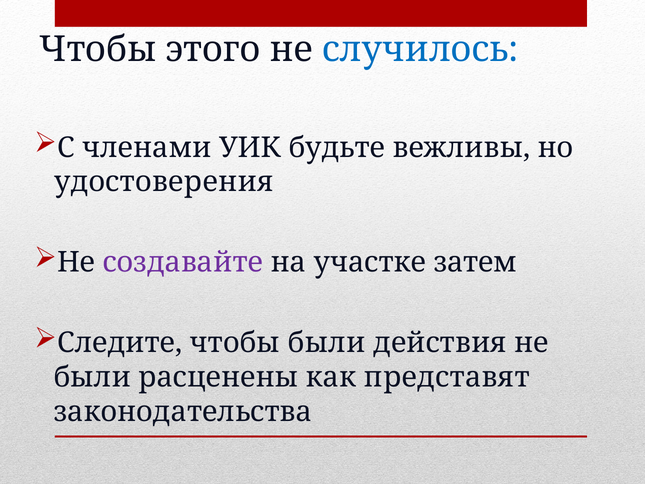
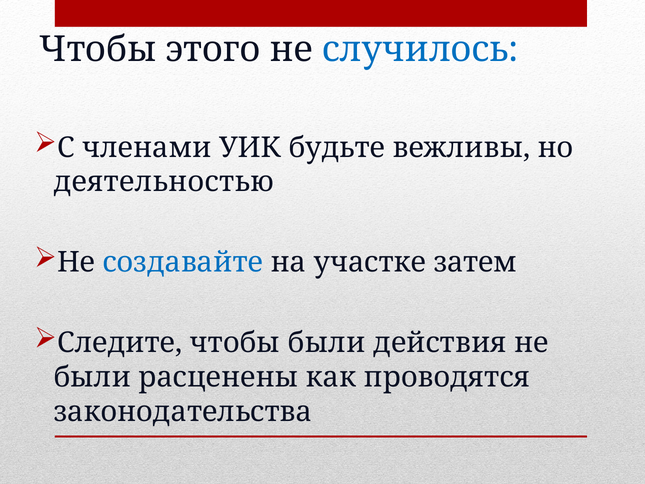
удостоверения: удостоверения -> деятельностью
создавайте colour: purple -> blue
представят: представят -> проводятся
